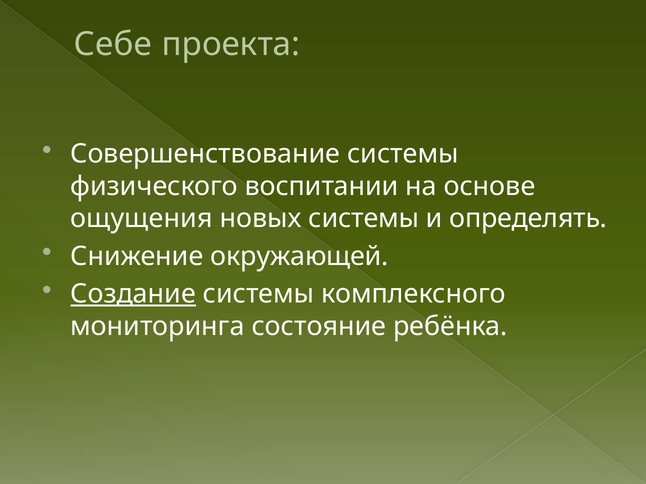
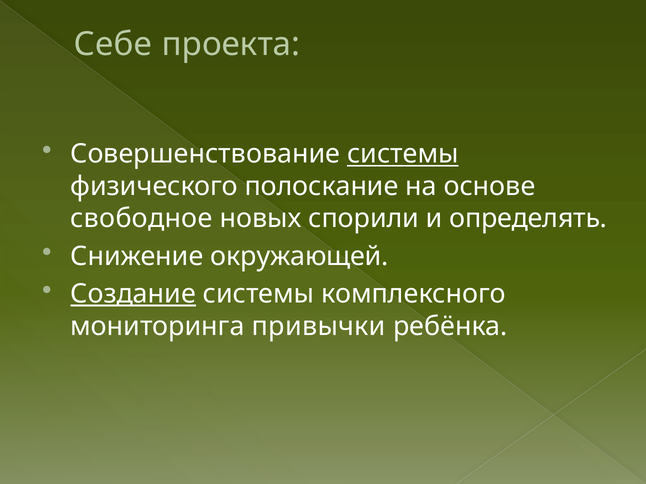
системы at (403, 154) underline: none -> present
воспитании: воспитании -> полоскание
ощущения: ощущения -> свободное
новых системы: системы -> спорили
состояние: состояние -> привычки
